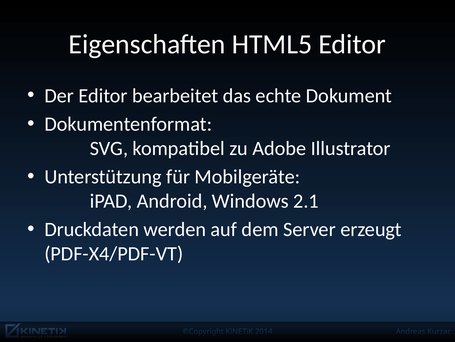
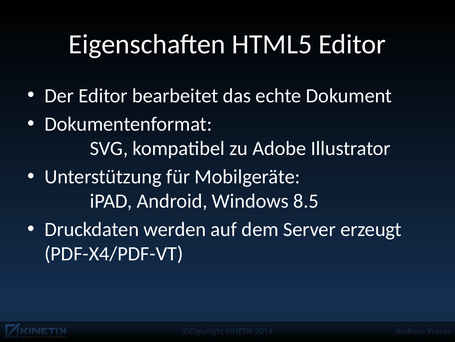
2.1: 2.1 -> 8.5
